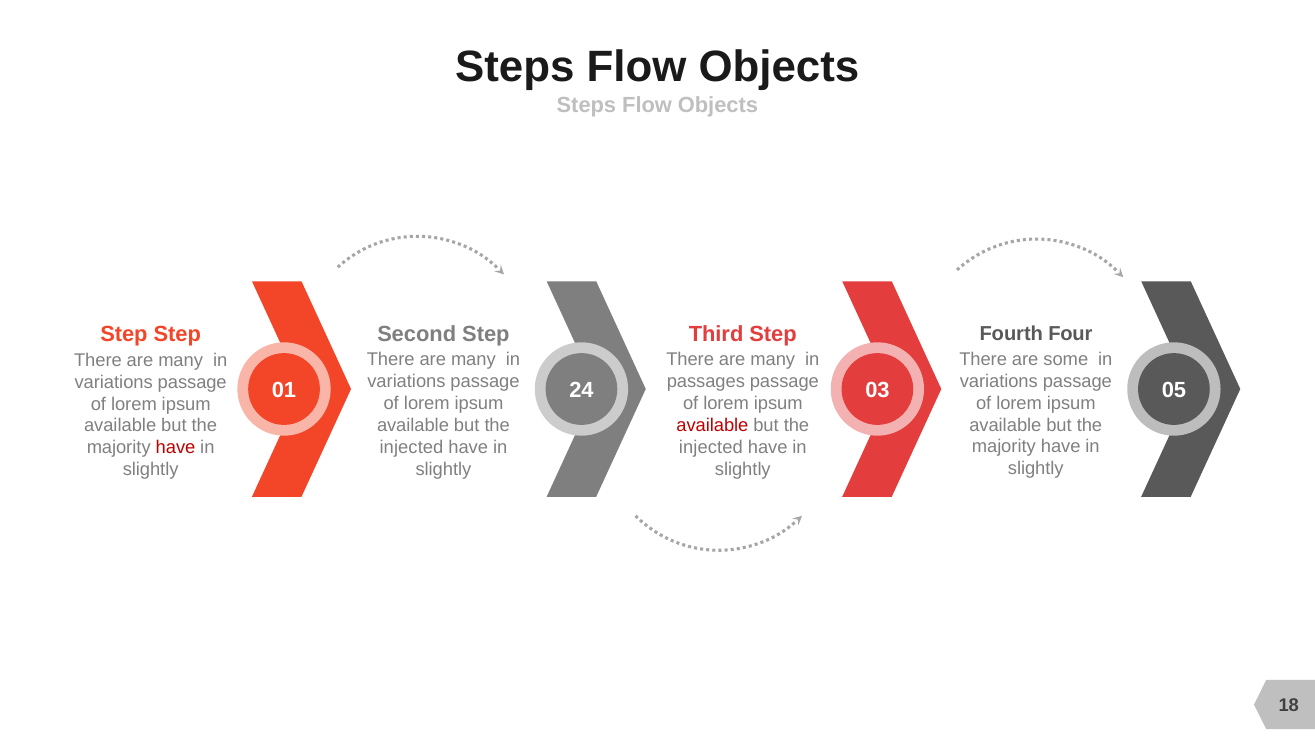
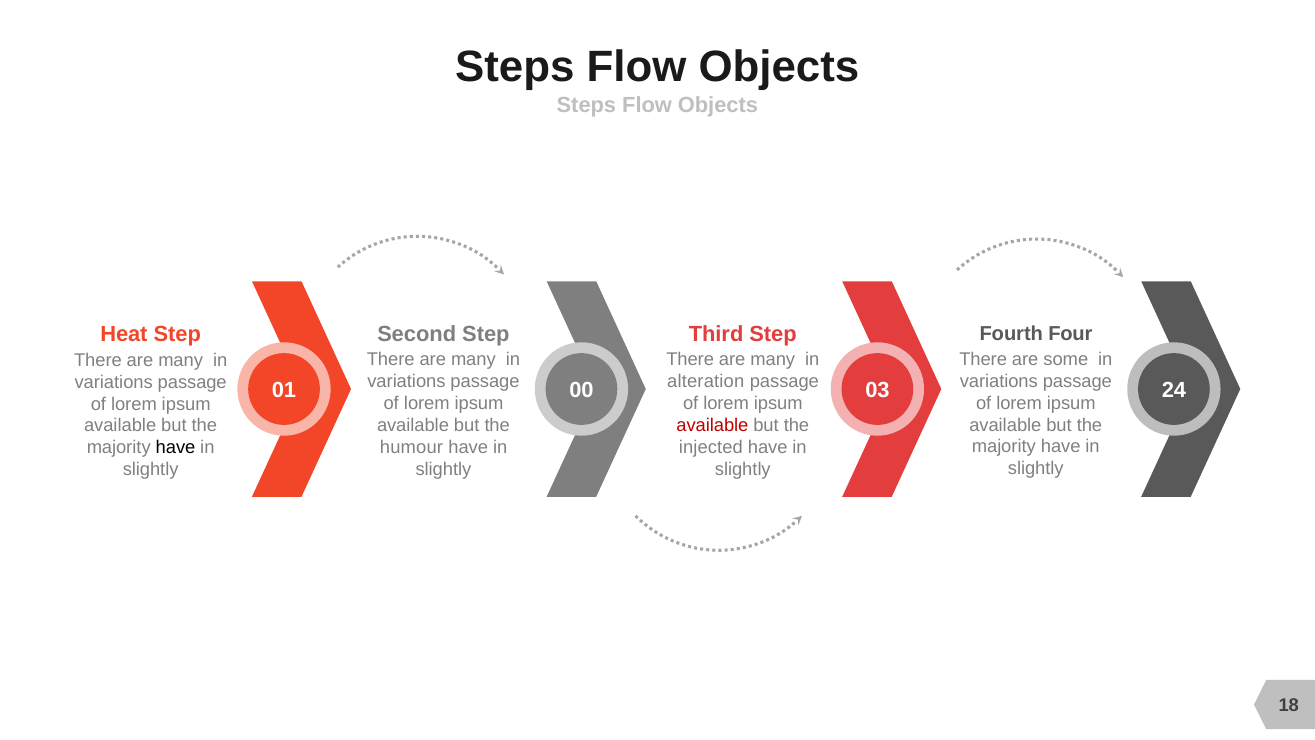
Step at (124, 334): Step -> Heat
passages: passages -> alteration
24: 24 -> 00
05: 05 -> 24
injected at (412, 447): injected -> humour
have at (176, 448) colour: red -> black
